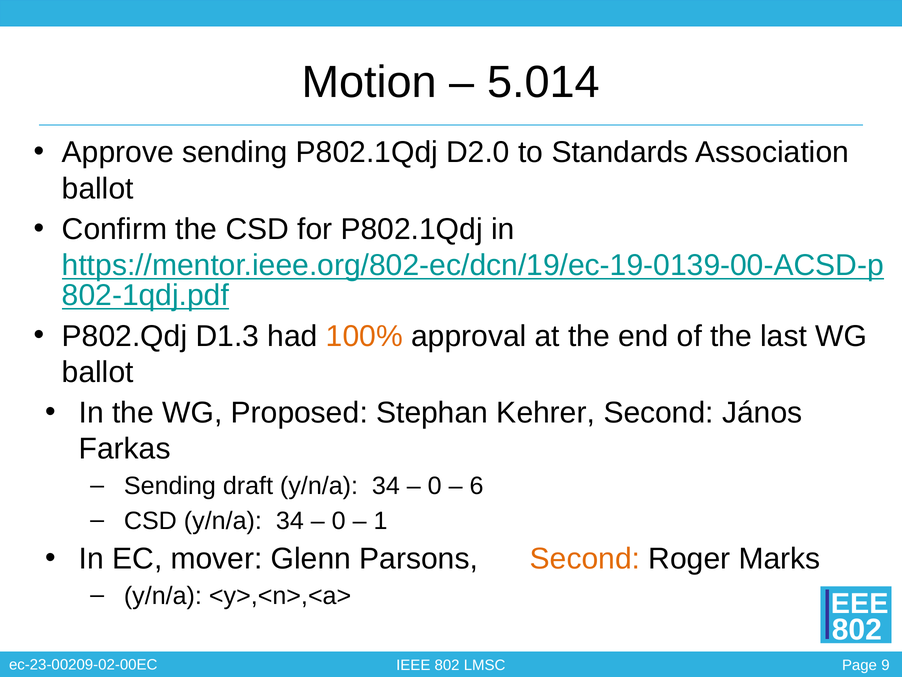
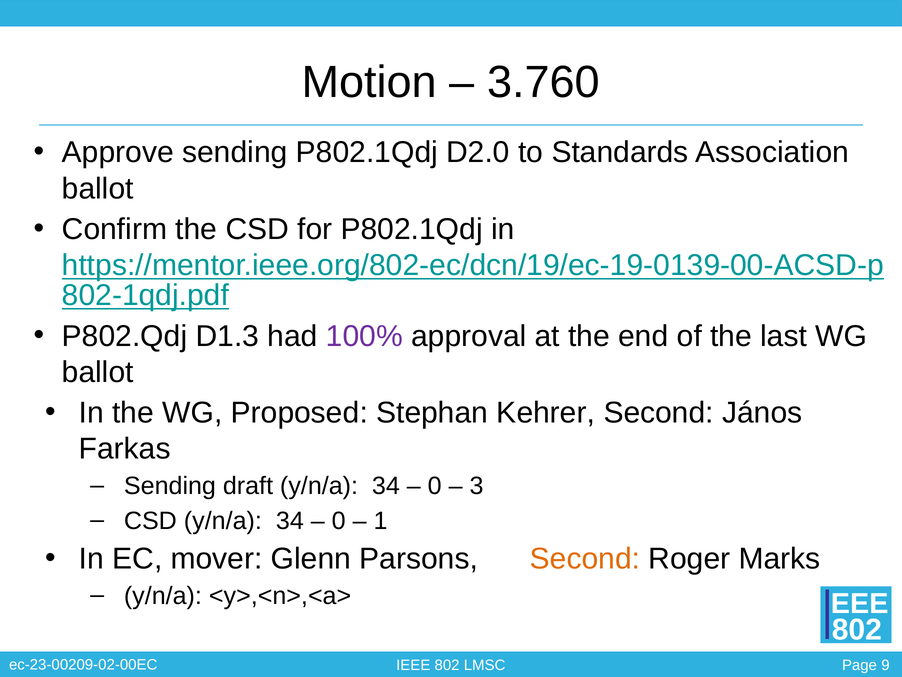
5.014: 5.014 -> 3.760
100% colour: orange -> purple
6: 6 -> 3
